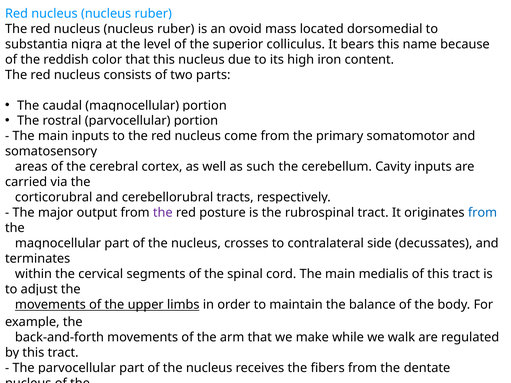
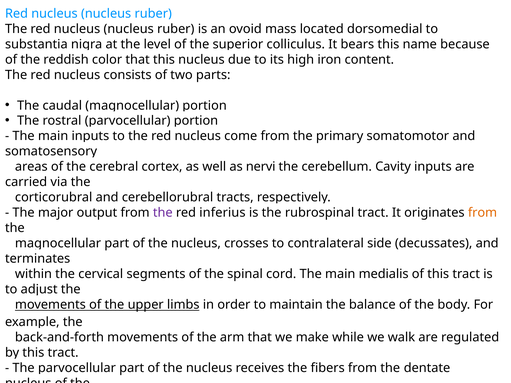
such: such -> nervi
posture: posture -> inferius
from at (482, 213) colour: blue -> orange
